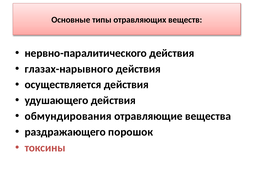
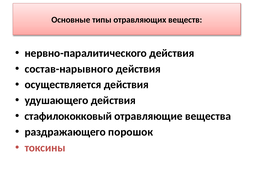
глазах-нарывного: глазах-нарывного -> состав-нарывного
обмундирования: обмундирования -> стафилококковый
